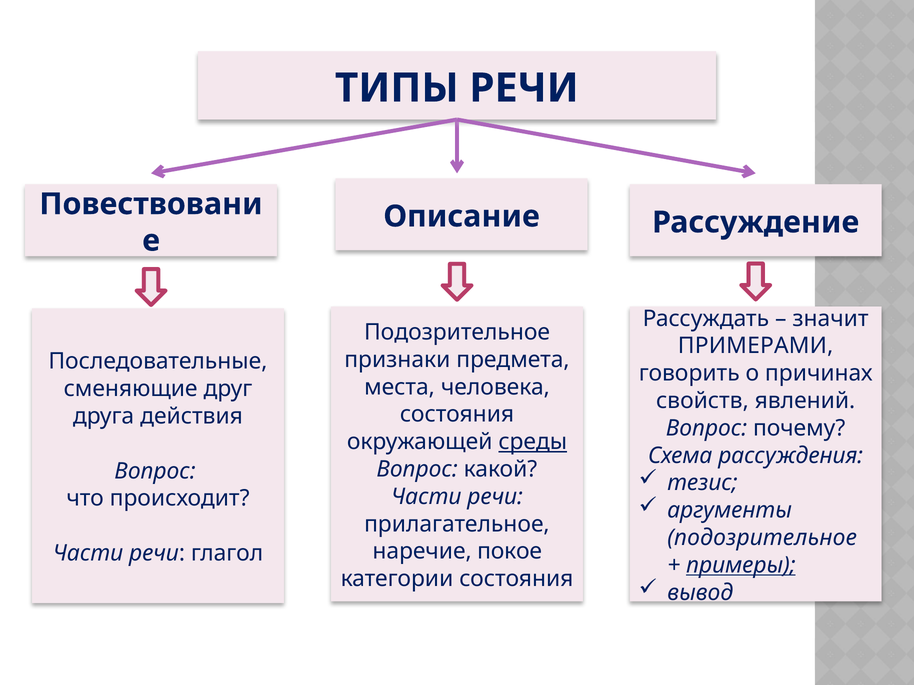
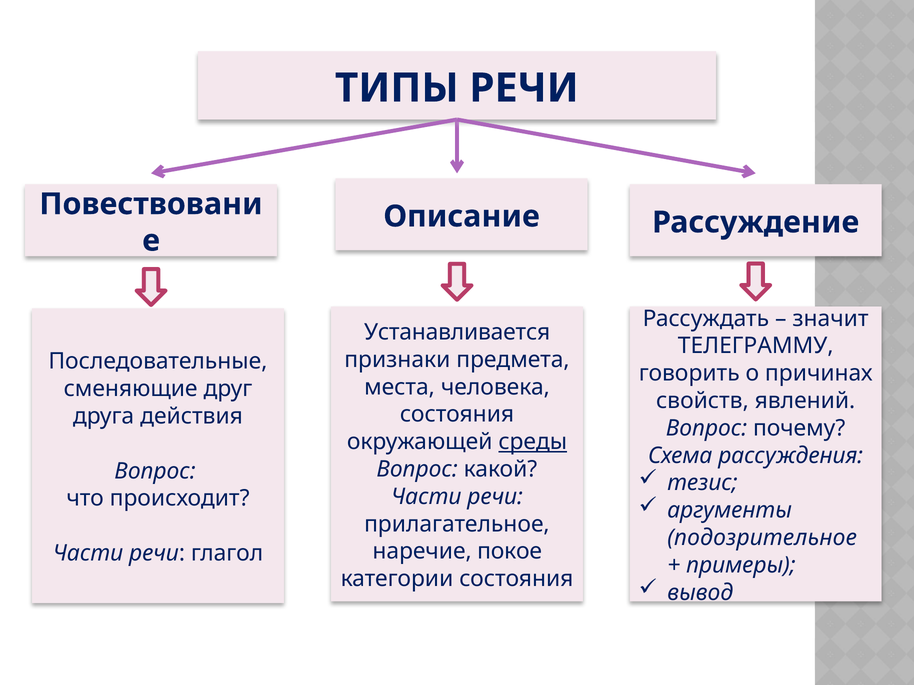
Подозрительное at (457, 332): Подозрительное -> Устанавливается
ПРИМЕРАМИ: ПРИМЕРАМИ -> ТЕЛЕГРАММУ
примеры underline: present -> none
